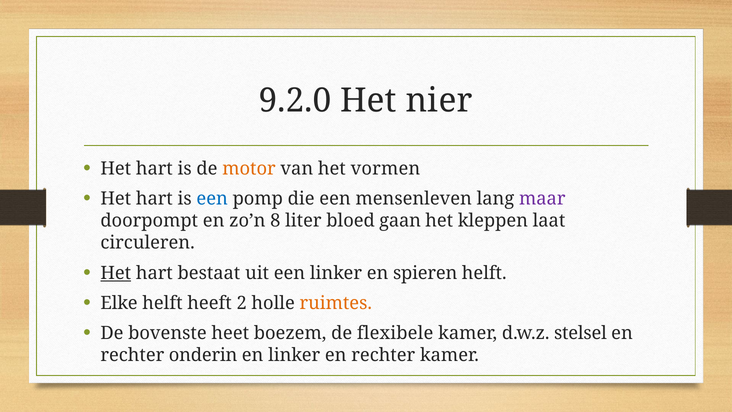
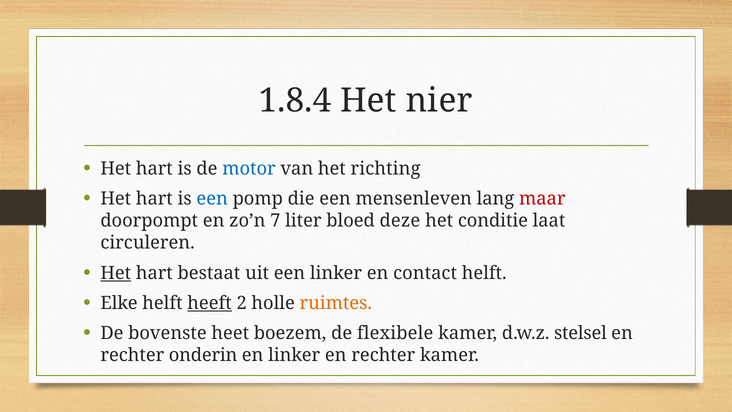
9.2.0: 9.2.0 -> 1.8.4
motor colour: orange -> blue
vormen: vormen -> richting
maar colour: purple -> red
8: 8 -> 7
gaan: gaan -> deze
kleppen: kleppen -> conditie
spieren: spieren -> contact
heeft underline: none -> present
